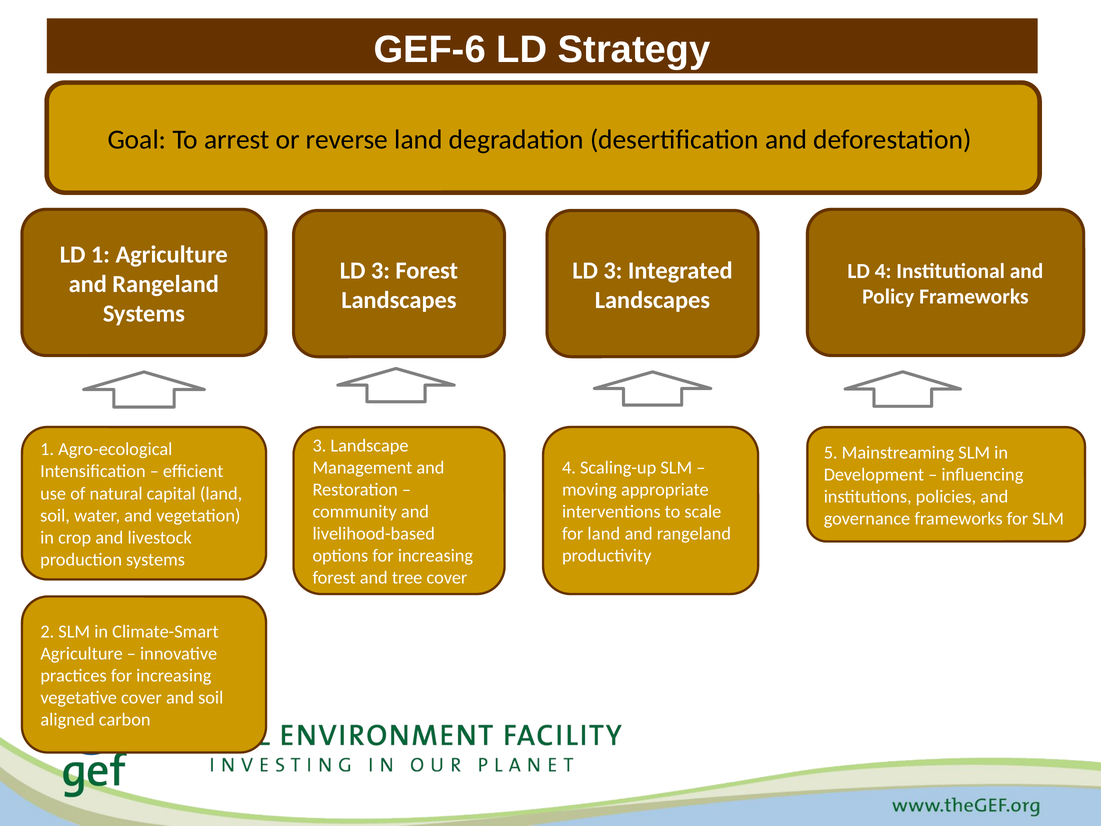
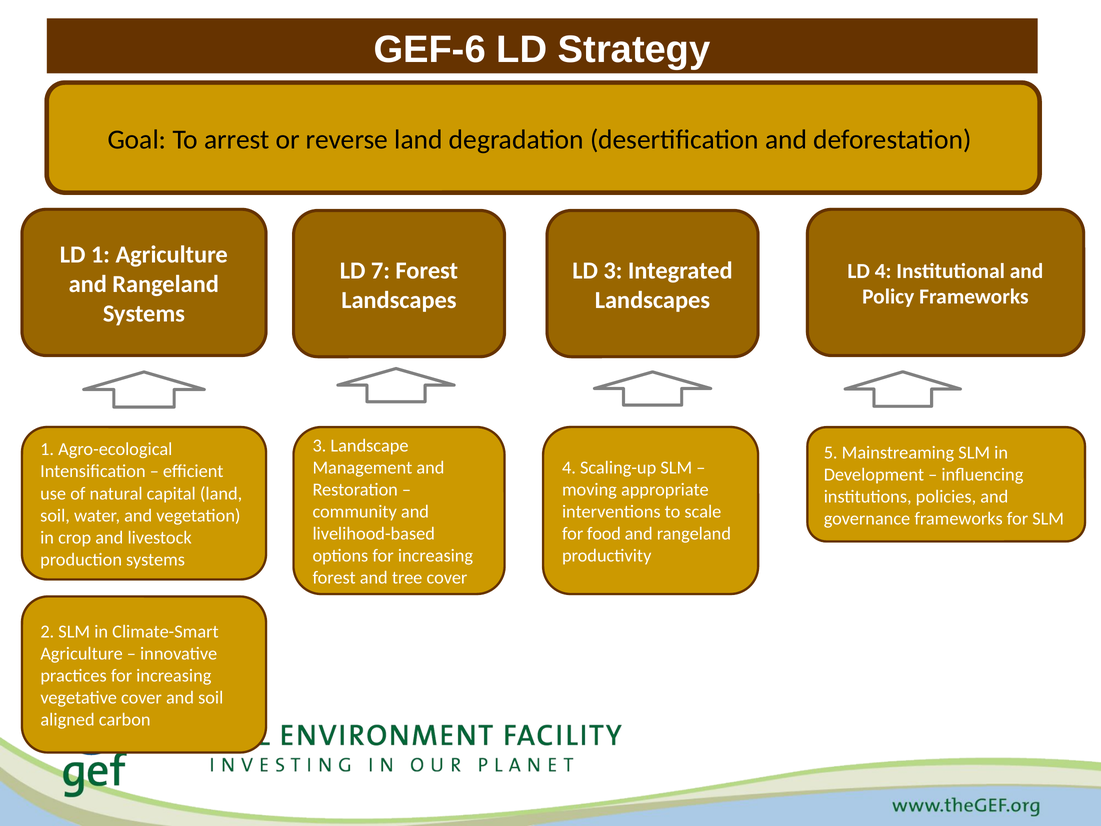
3 at (380, 271): 3 -> 7
for land: land -> food
